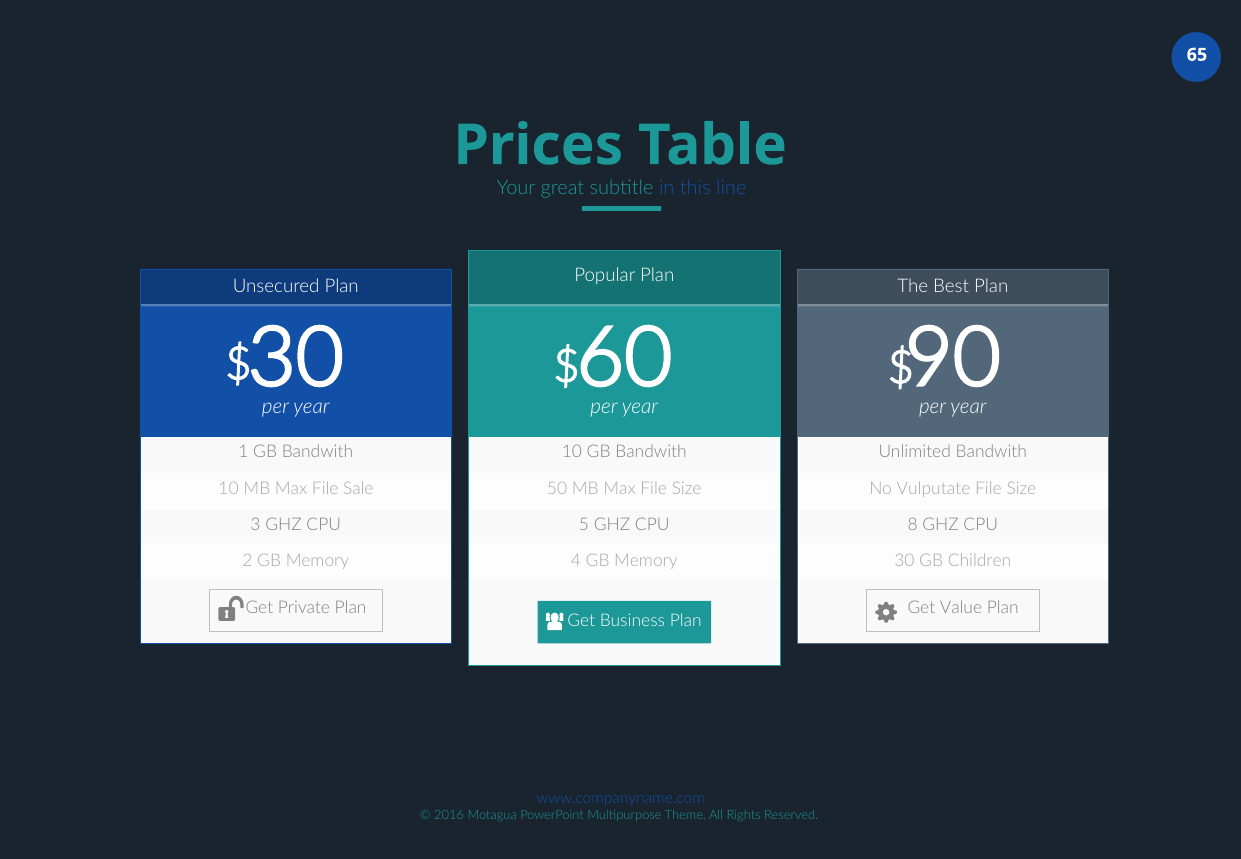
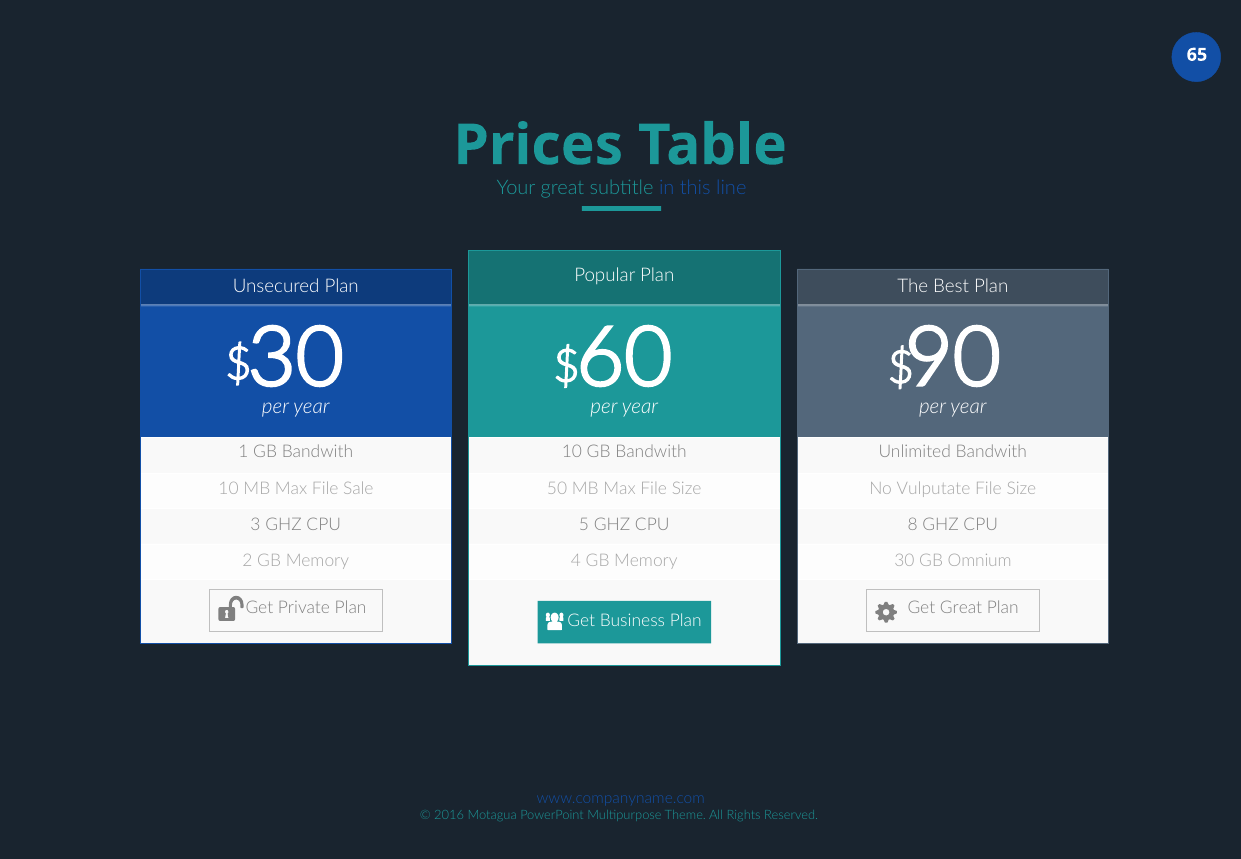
Children: Children -> Omnium
Get Value: Value -> Great
